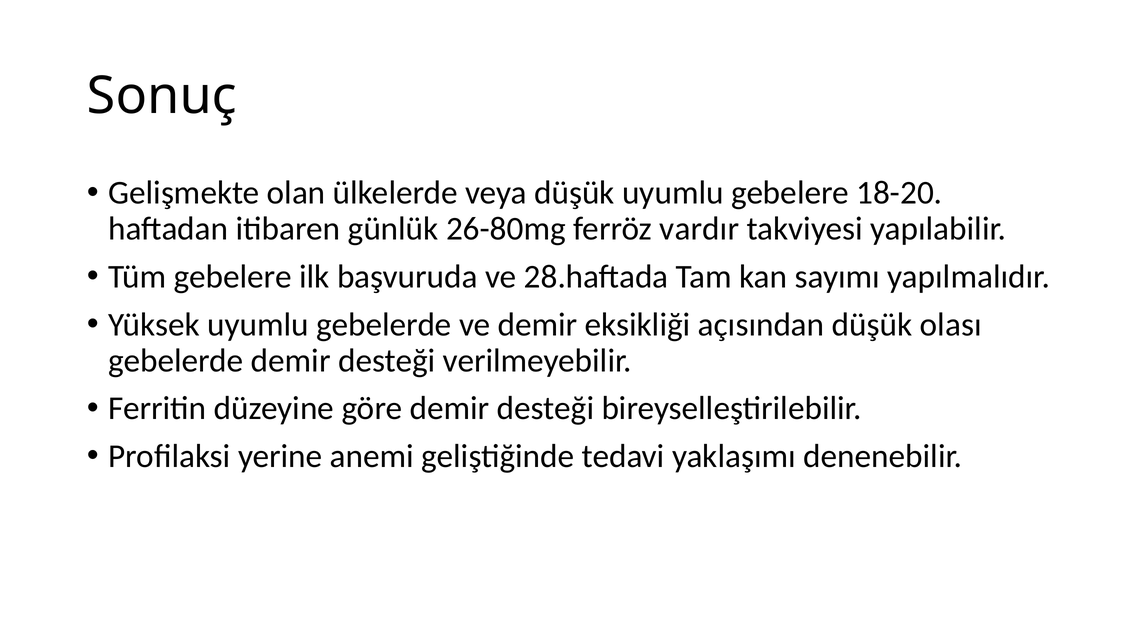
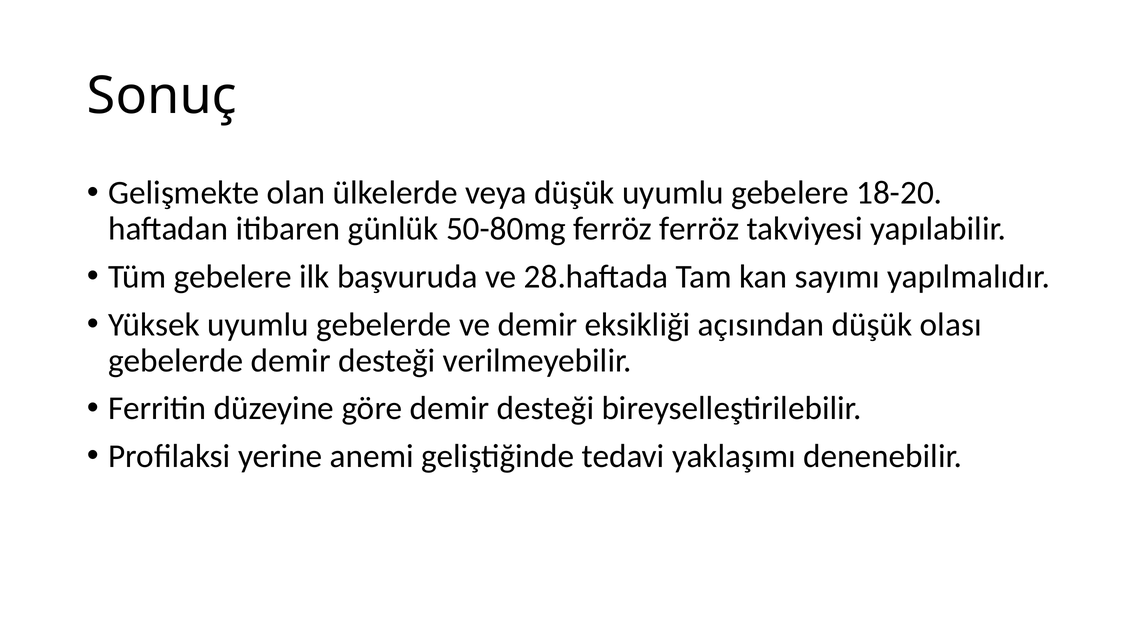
26-80mg: 26-80mg -> 50-80mg
ferröz vardır: vardır -> ferröz
